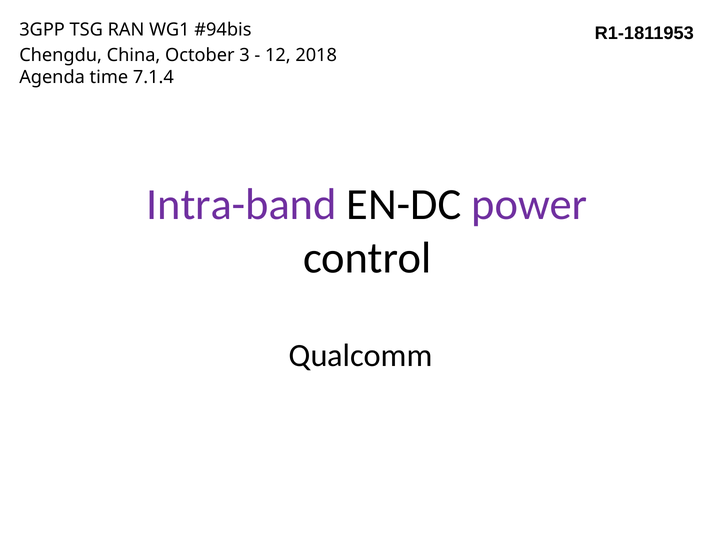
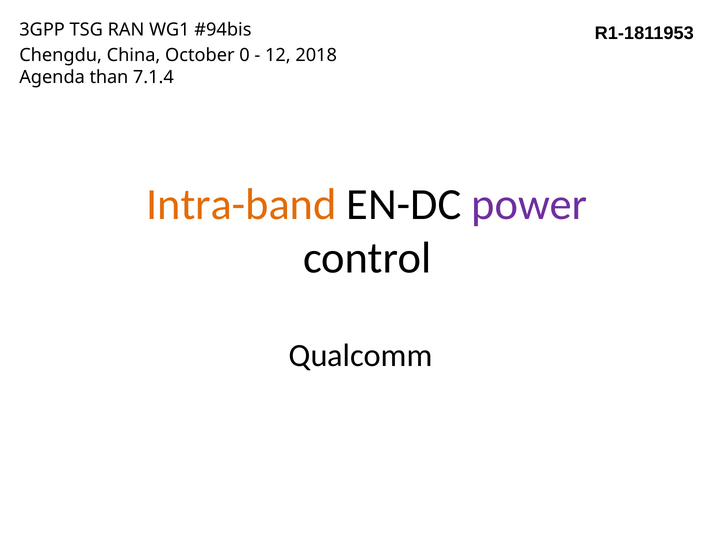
3: 3 -> 0
time: time -> than
Intra-band colour: purple -> orange
